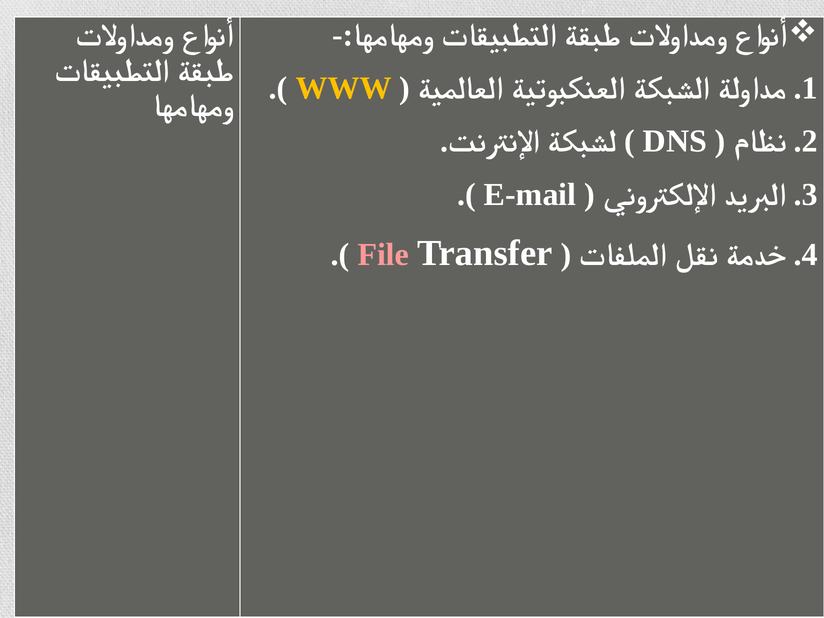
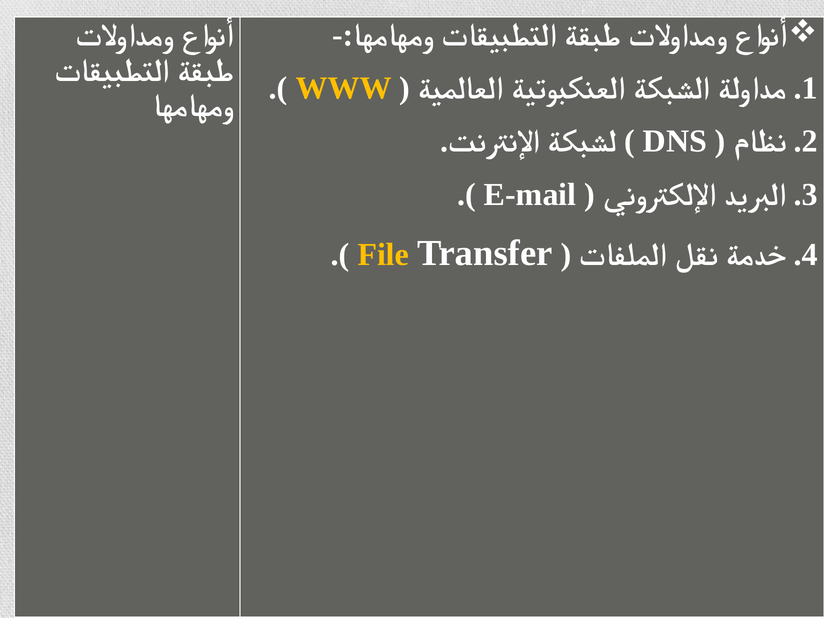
File colour: pink -> yellow
